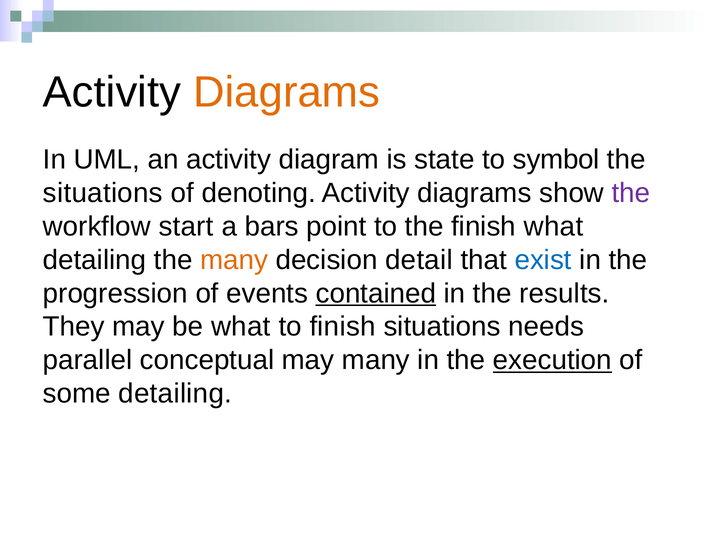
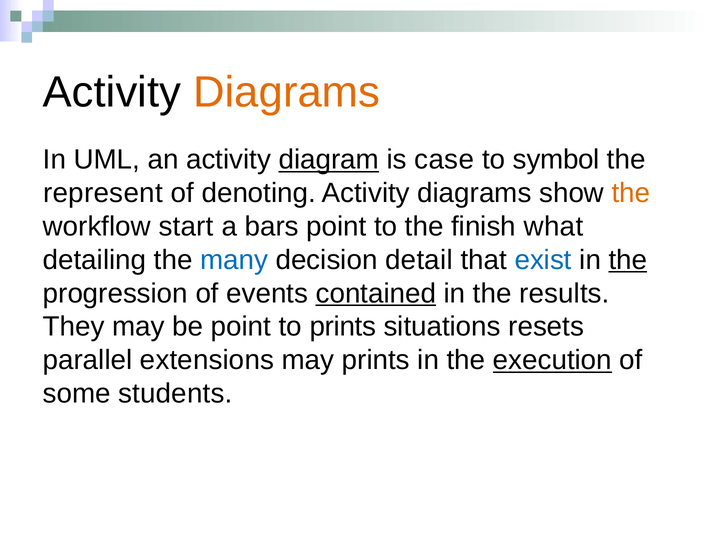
diagram underline: none -> present
state: state -> case
situations at (103, 193): situations -> represent
the at (631, 193) colour: purple -> orange
many at (234, 260) colour: orange -> blue
the at (628, 260) underline: none -> present
be what: what -> point
to finish: finish -> prints
needs: needs -> resets
conceptual: conceptual -> extensions
may many: many -> prints
some detailing: detailing -> students
